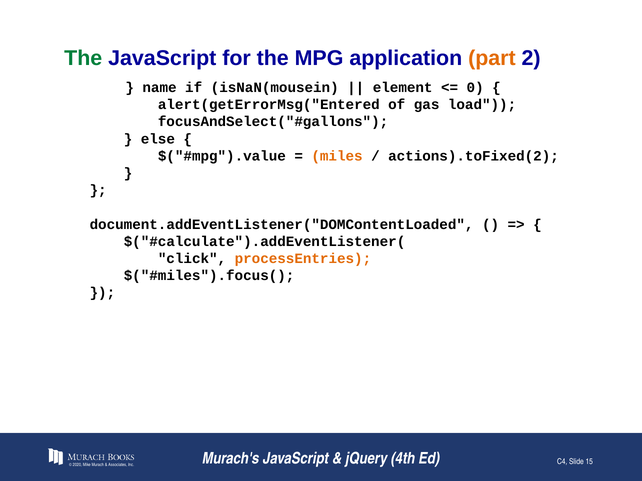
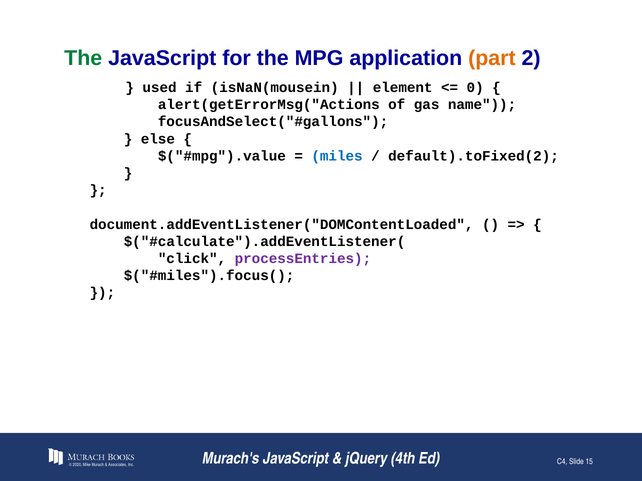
name: name -> used
alert(getErrorMsg("Entered: alert(getErrorMsg("Entered -> alert(getErrorMsg("Actions
load: load -> name
miles colour: orange -> blue
actions).toFixed(2: actions).toFixed(2 -> default).toFixed(2
processEntries colour: orange -> purple
